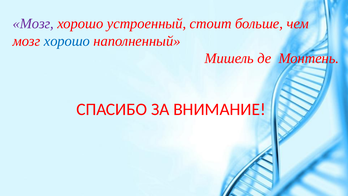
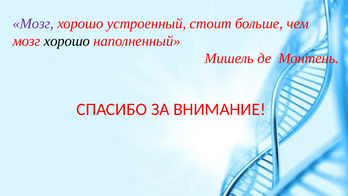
хорошо at (67, 41) colour: blue -> black
